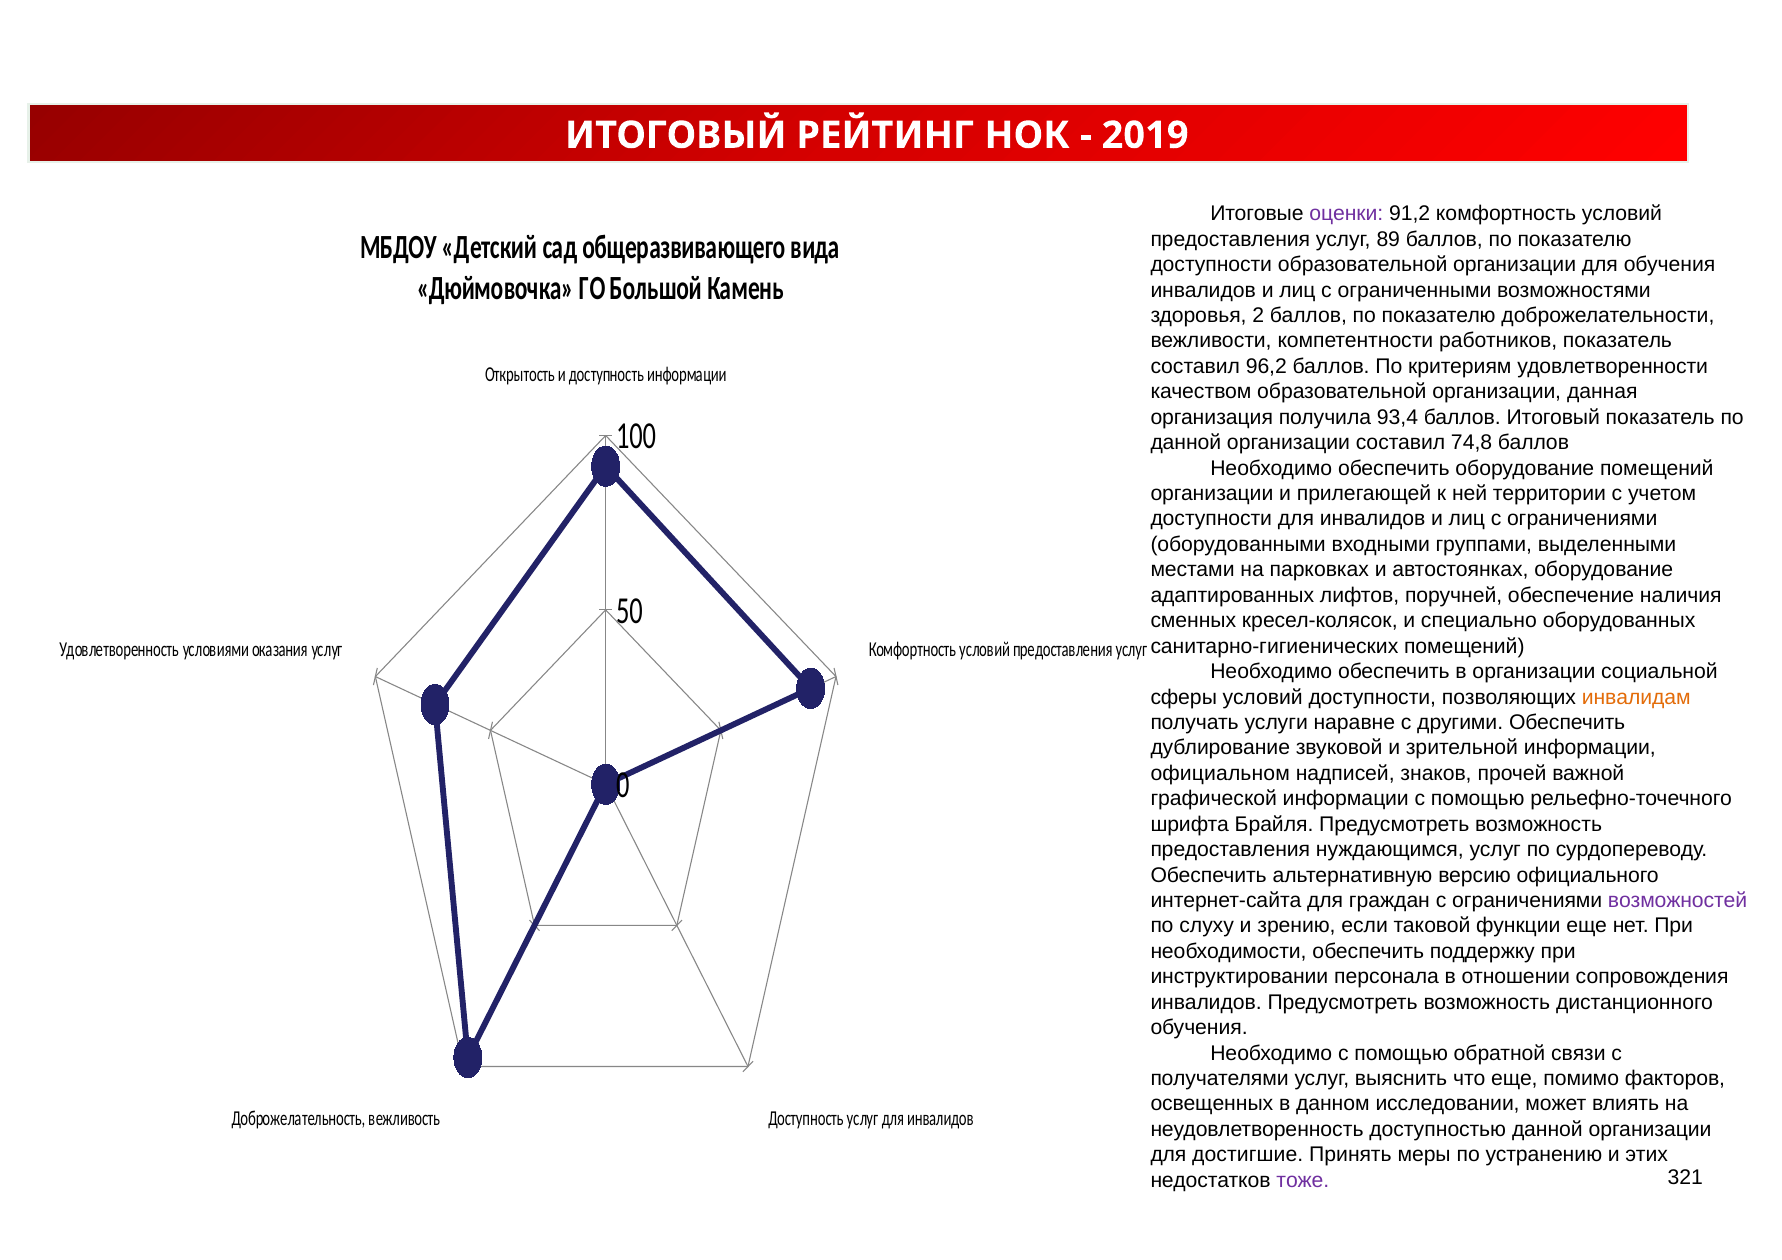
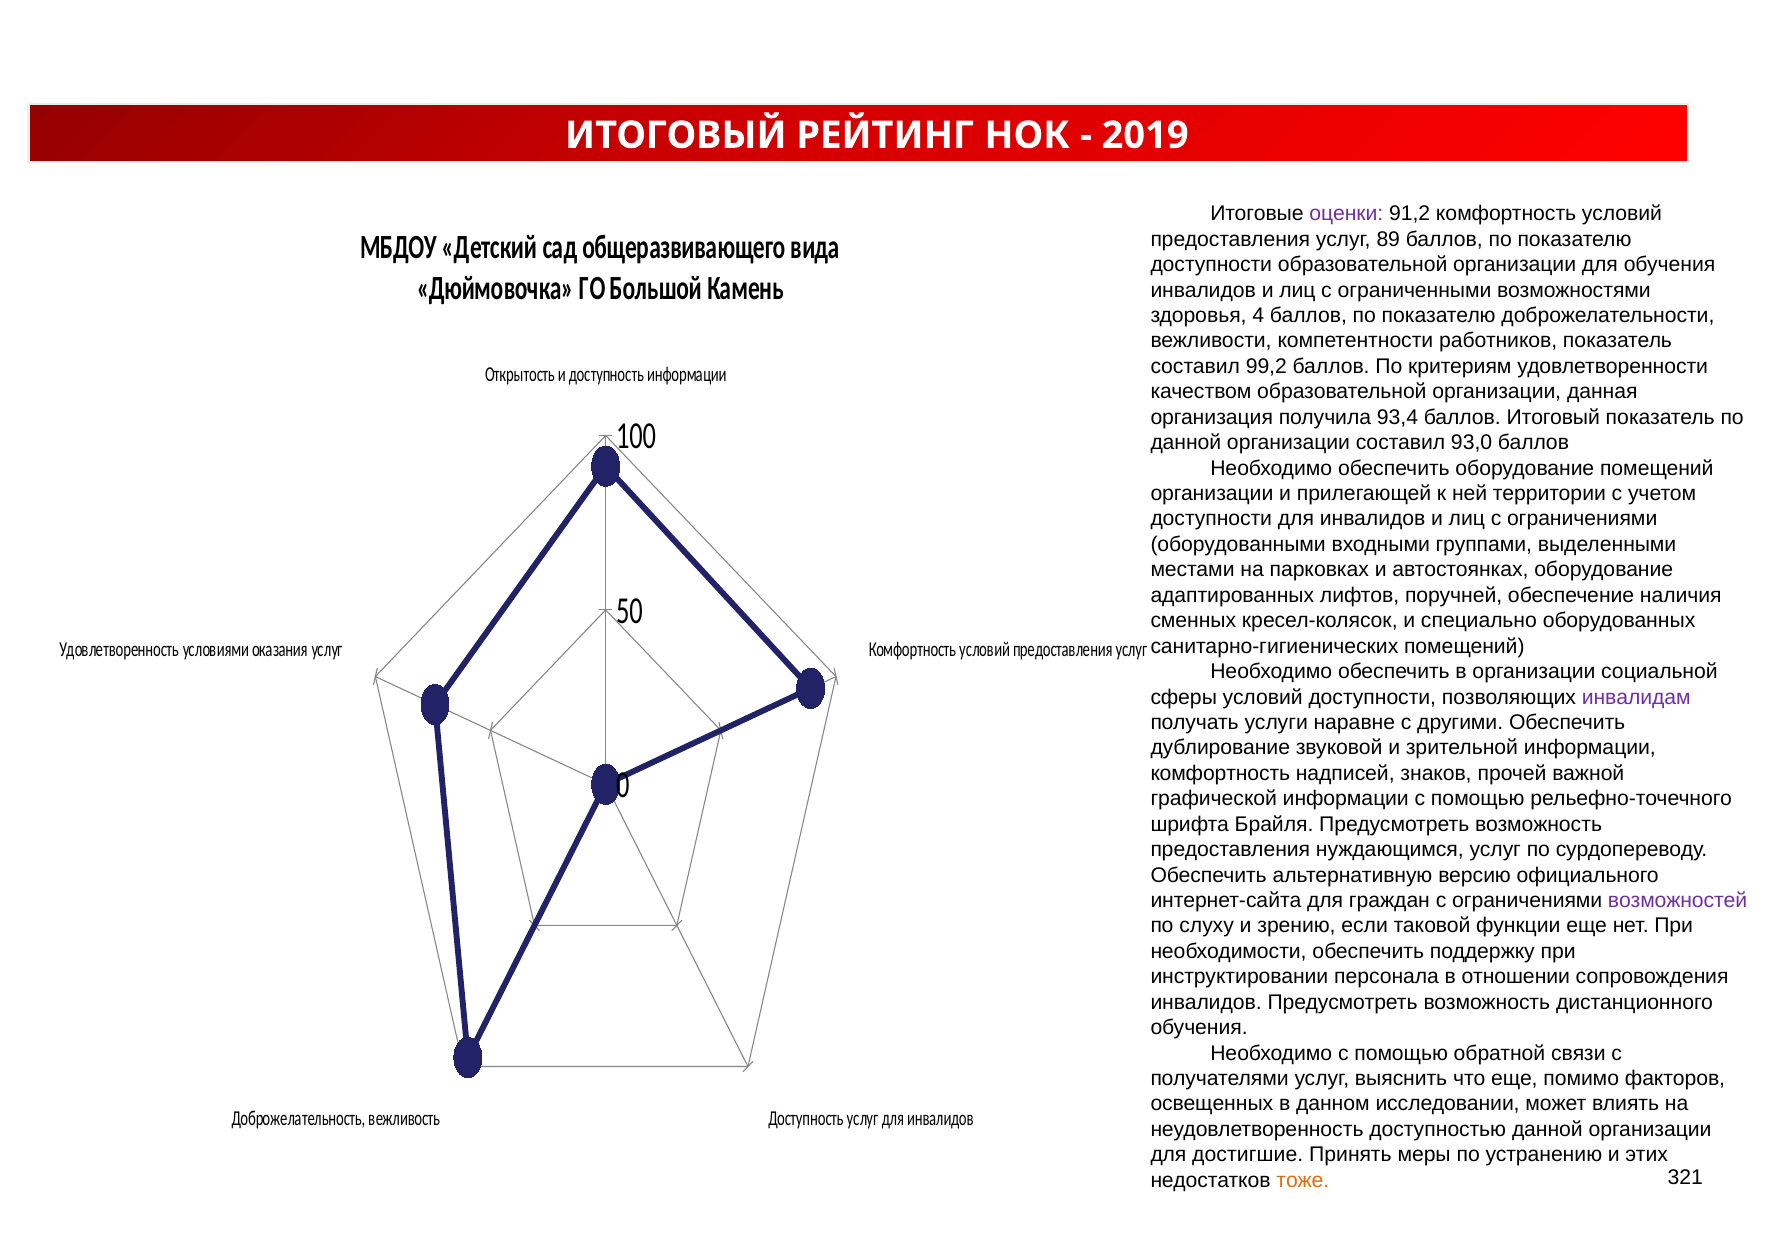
2: 2 -> 4
96,2: 96,2 -> 99,2
74,8: 74,8 -> 93,0
инвалидам colour: orange -> purple
официальном at (1220, 773): официальном -> комфортность
тоже colour: purple -> orange
